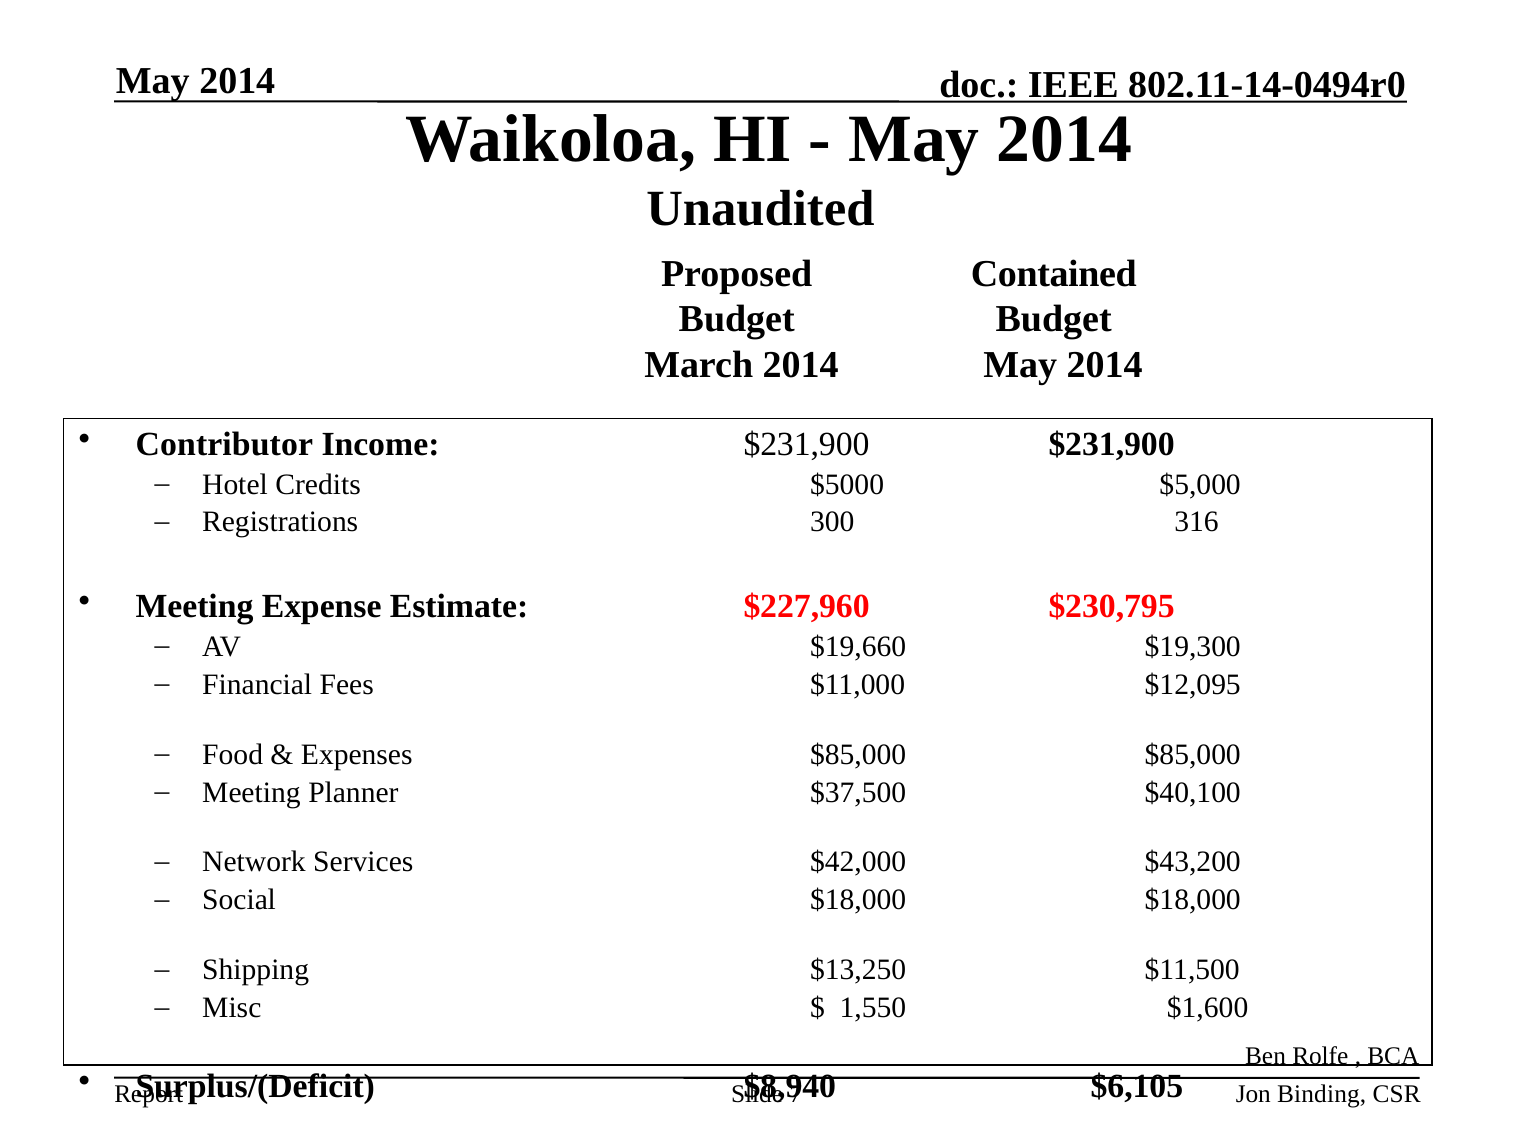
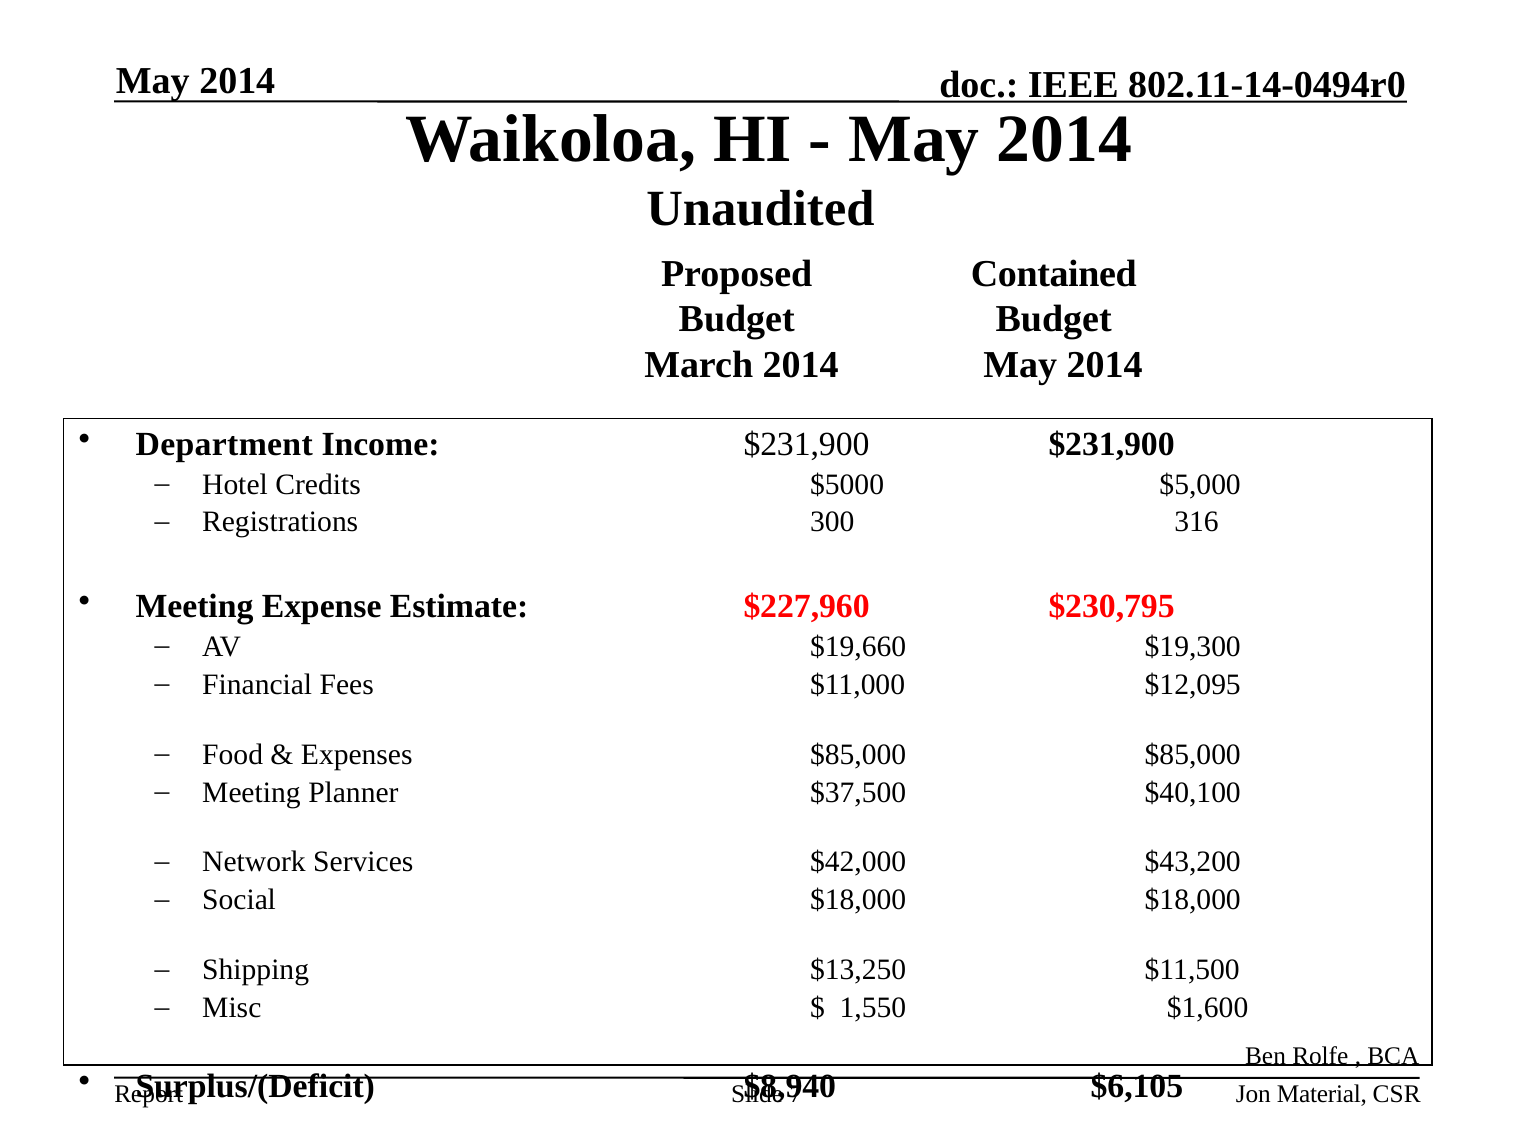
Contributor: Contributor -> Department
Binding: Binding -> Material
